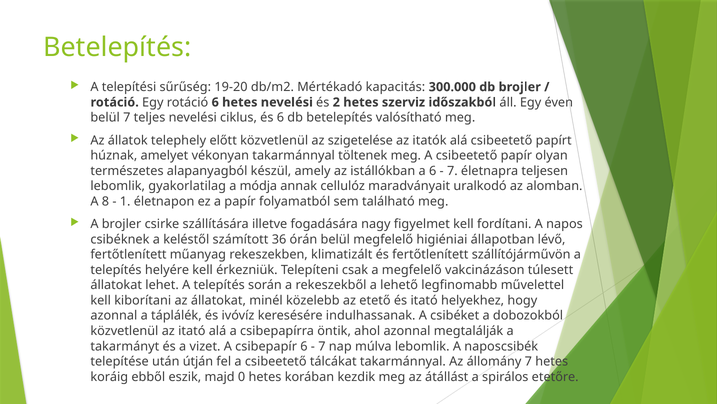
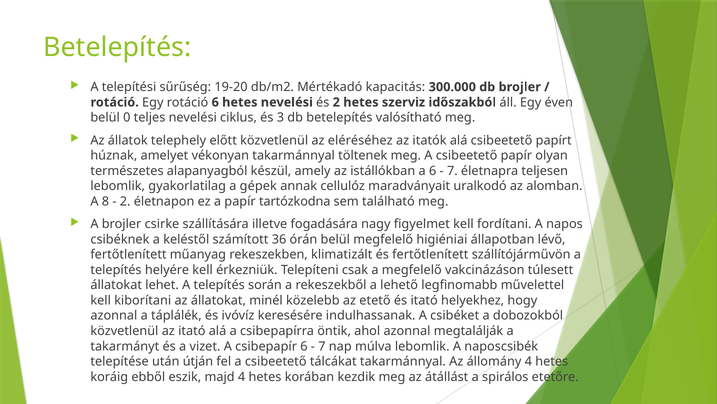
belül 7: 7 -> 0
és 6: 6 -> 3
szigetelése: szigetelése -> eléréséhez
módja: módja -> gépek
1 at (125, 201): 1 -> 2
folyamatból: folyamatból -> tartózkodna
állomány 7: 7 -> 4
majd 0: 0 -> 4
